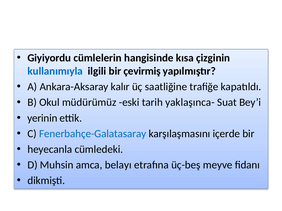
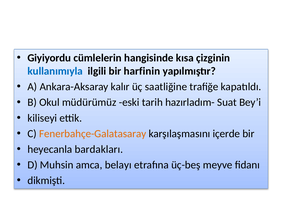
çevirmiş: çevirmiş -> harfinin
yaklaşınca-: yaklaşınca- -> hazırladım-
yerinin: yerinin -> kiliseyi
Fenerbahçe-Galatasaray colour: blue -> orange
cümledeki: cümledeki -> bardakları
